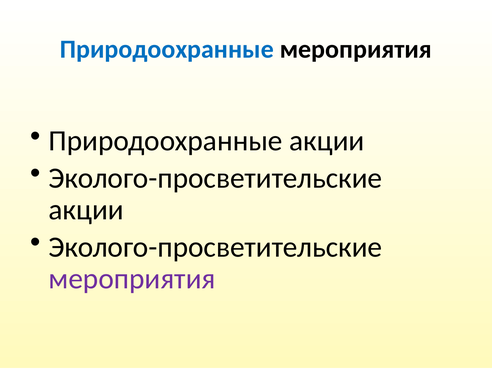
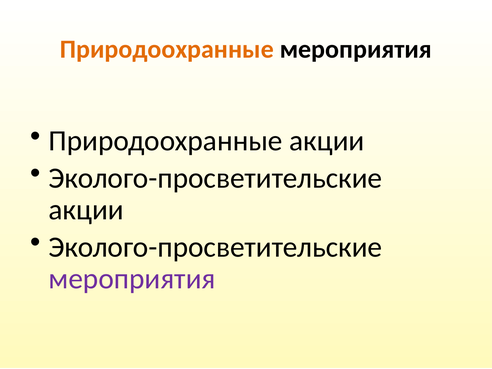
Природоохранные at (167, 49) colour: blue -> orange
